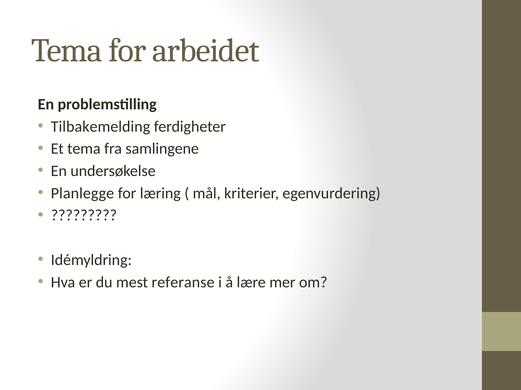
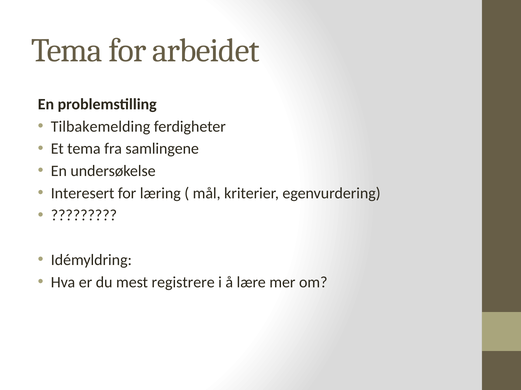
Planlegge: Planlegge -> Interesert
referanse: referanse -> registrere
